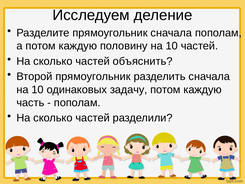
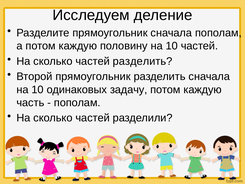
частей объяснить: объяснить -> разделить
